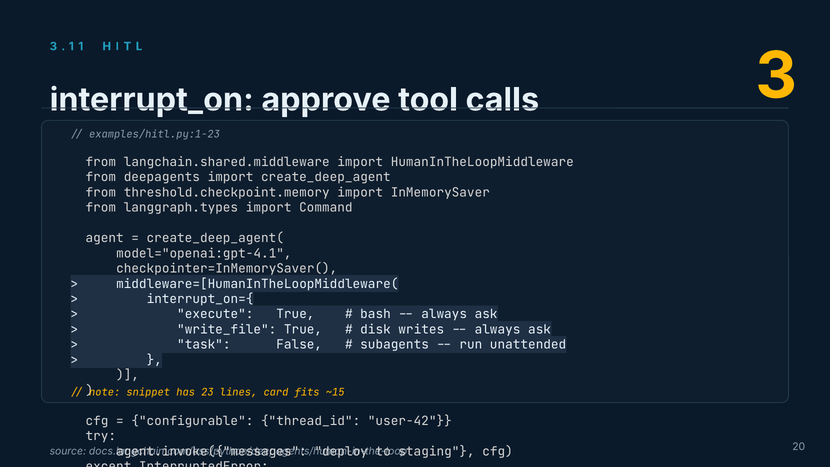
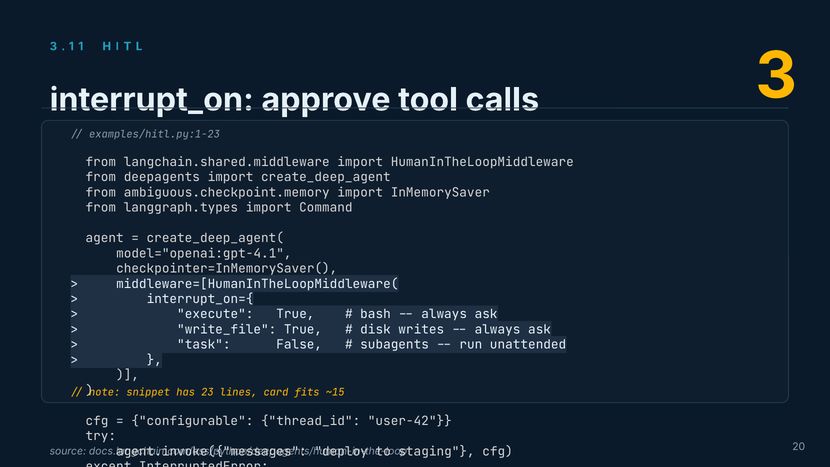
threshold.checkpoint.memory: threshold.checkpoint.memory -> ambiguous.checkpoint.memory
